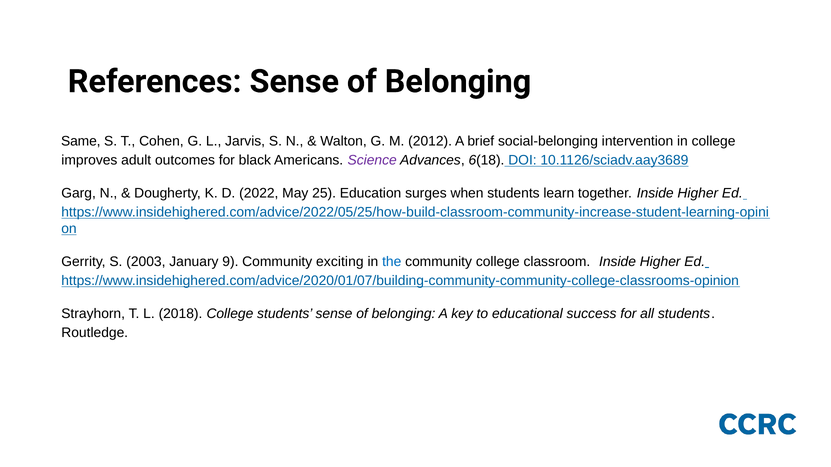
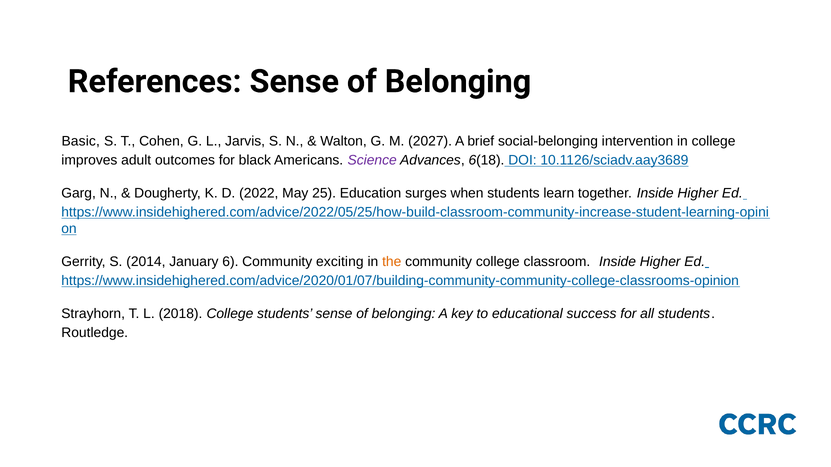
Same: Same -> Basic
2012: 2012 -> 2027
2003: 2003 -> 2014
9: 9 -> 6
the colour: blue -> orange
